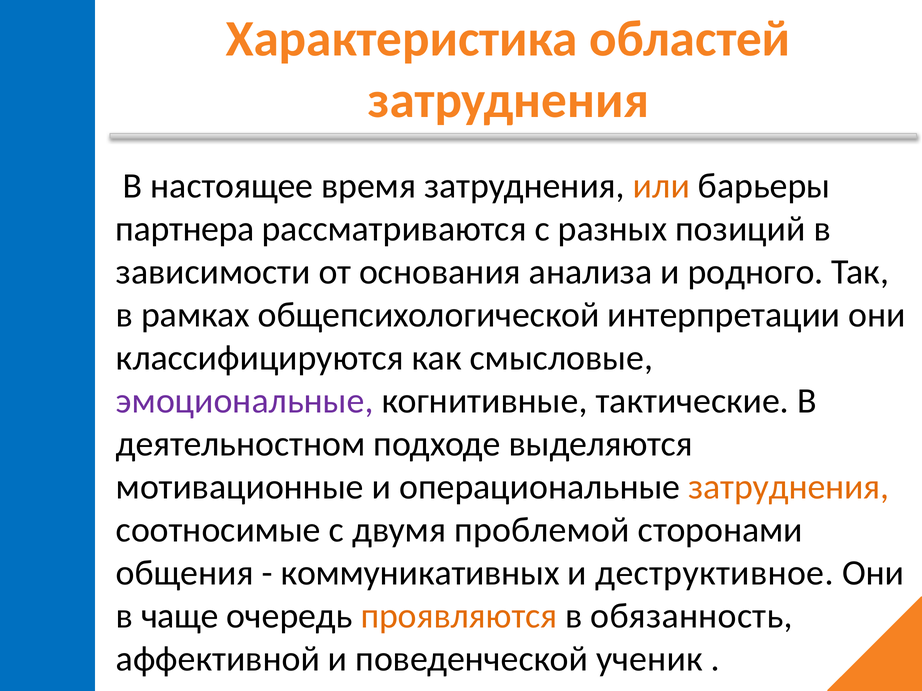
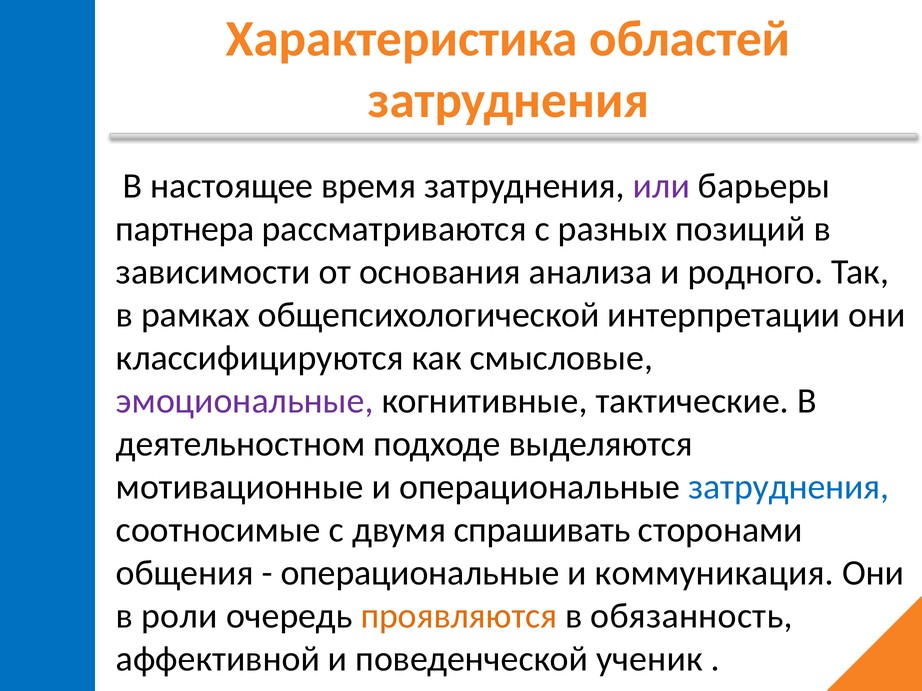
или colour: orange -> purple
затруднения at (789, 487) colour: orange -> blue
проблемой: проблемой -> спрашивать
коммуникативных at (420, 573): коммуникативных -> операциональные
деструктивное: деструктивное -> коммуникация
чаще: чаще -> роли
